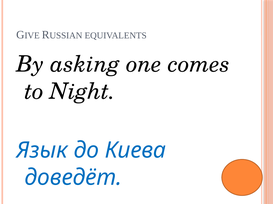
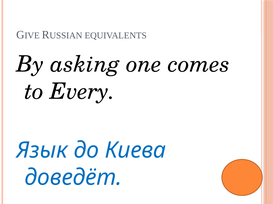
Night: Night -> Every
